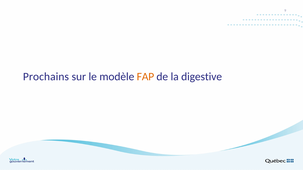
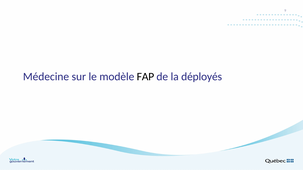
Prochains: Prochains -> Médecine
FAP colour: orange -> black
digestive: digestive -> déployés
